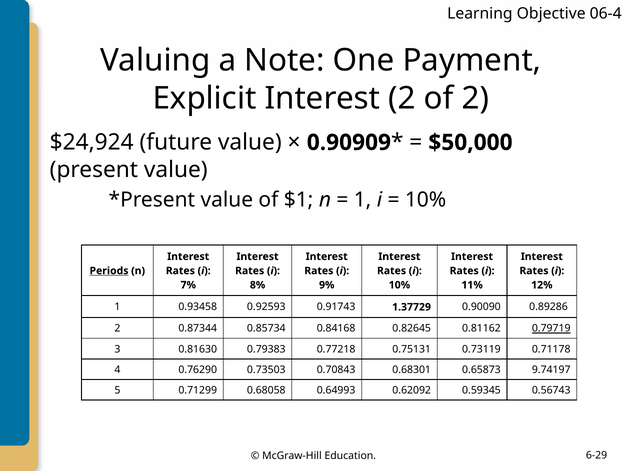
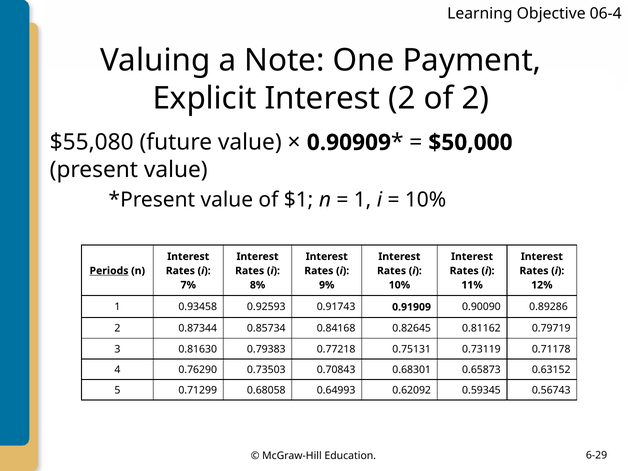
$24,924: $24,924 -> $55,080
1.37729: 1.37729 -> 0.91909
0.79719 underline: present -> none
9.74197: 9.74197 -> 0.63152
